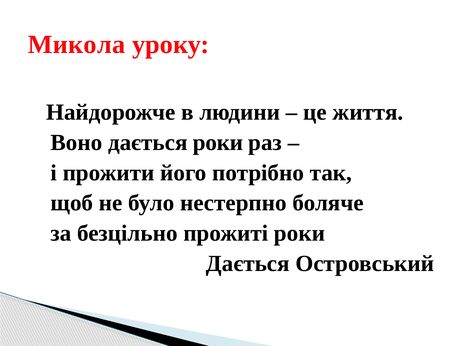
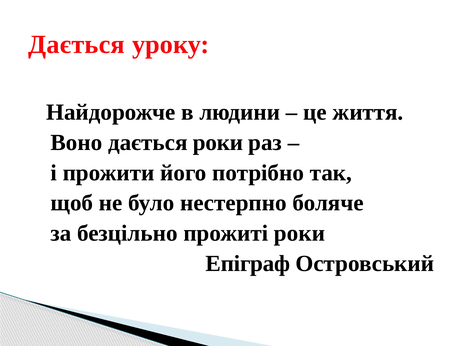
Микола at (76, 45): Микола -> Дається
Дається at (248, 264): Дається -> Епіграф
